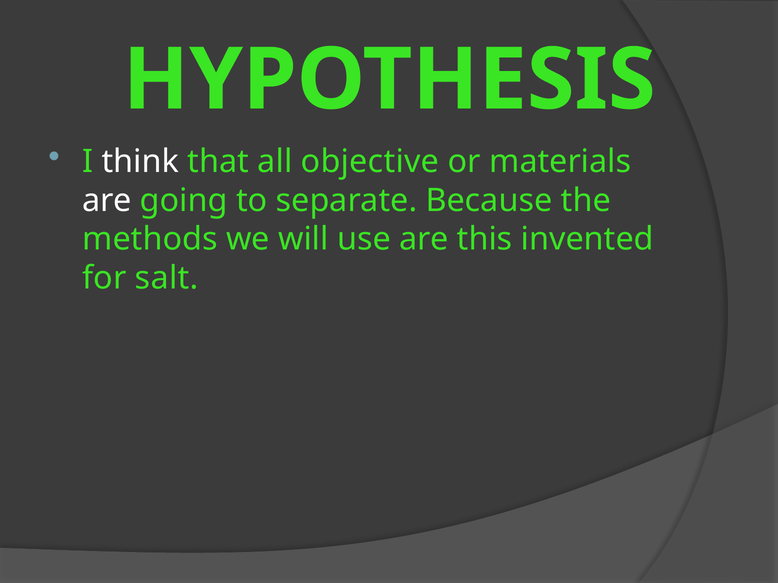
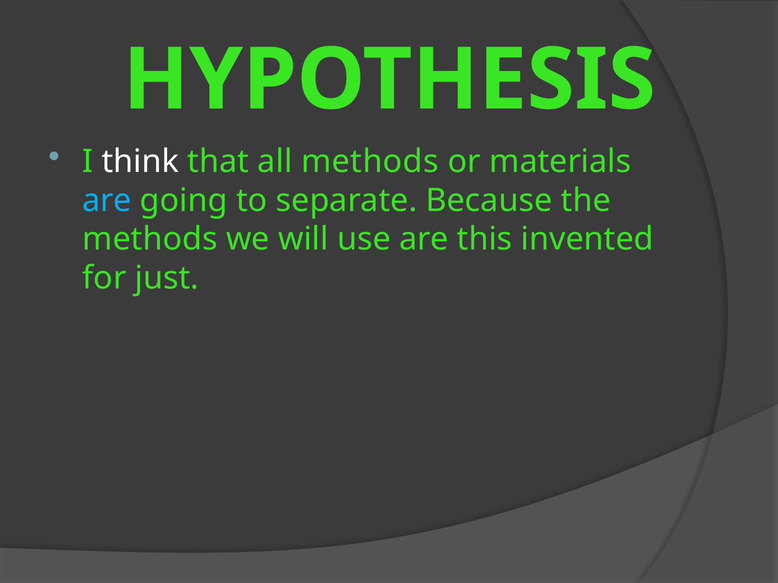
all objective: objective -> methods
are at (107, 201) colour: white -> light blue
salt: salt -> just
